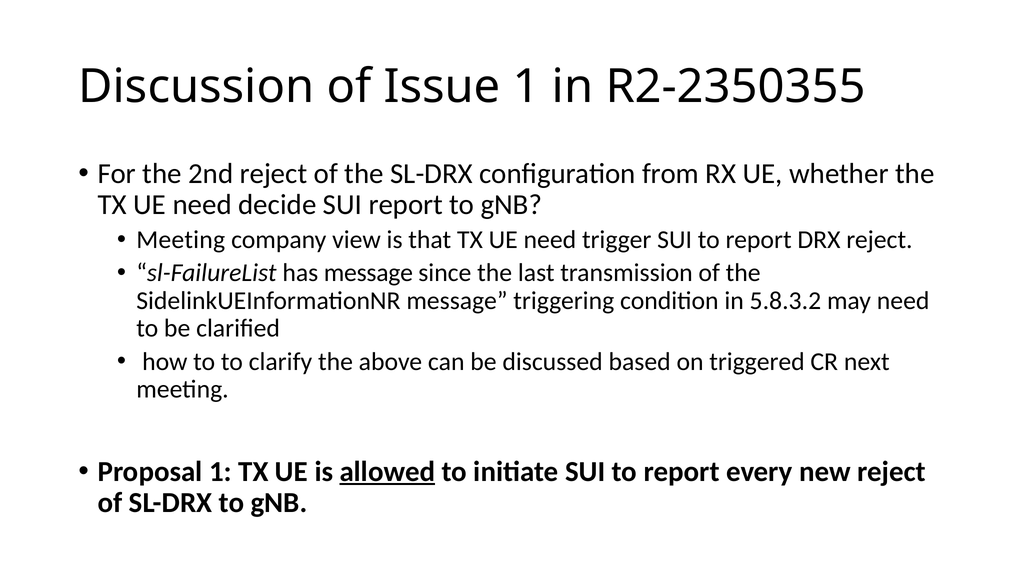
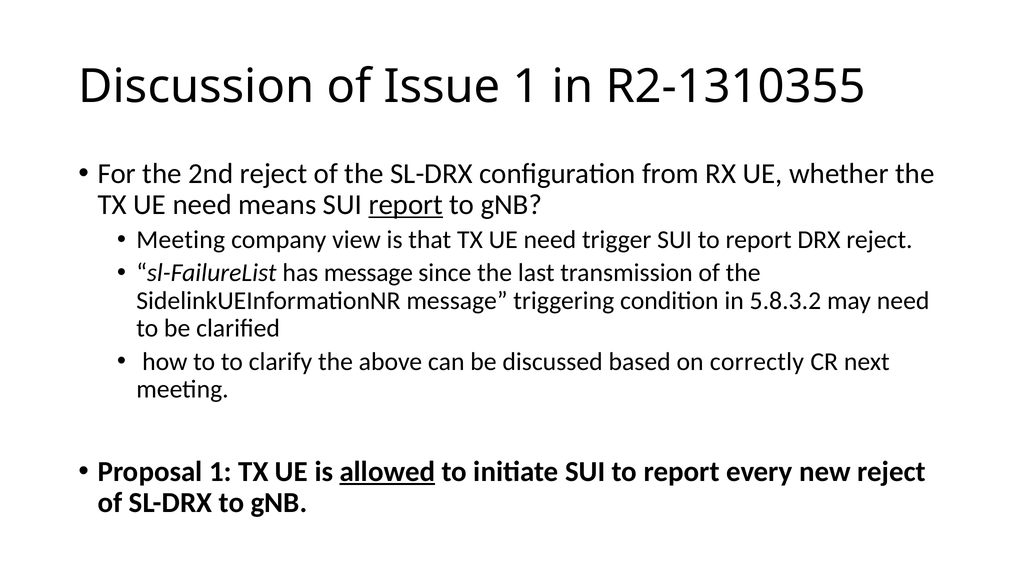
R2-2350355: R2-2350355 -> R2-1310355
decide: decide -> means
report at (406, 205) underline: none -> present
triggered: triggered -> correctly
